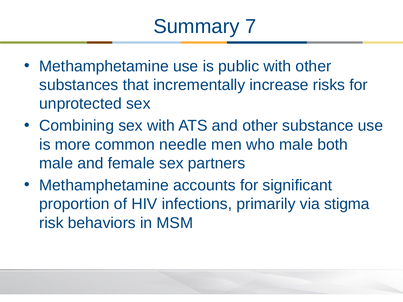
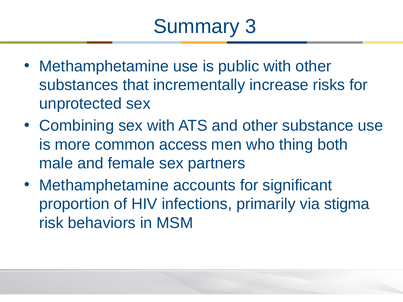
7: 7 -> 3
needle: needle -> access
who male: male -> thing
